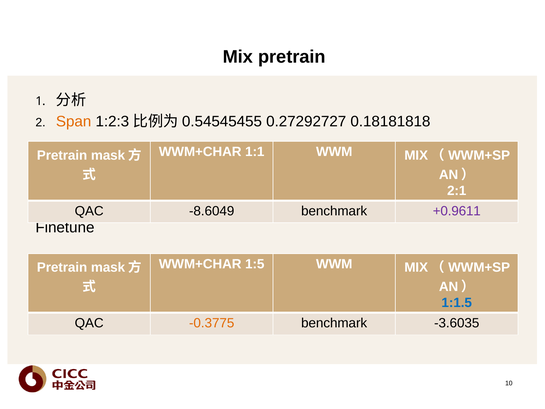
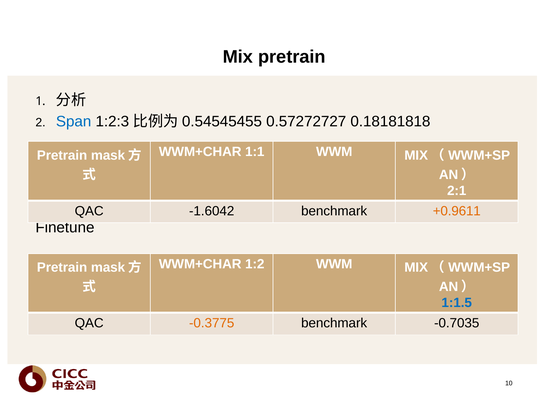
Span colour: orange -> blue
0.27292727: 0.27292727 -> 0.57272727
-8.6049: -8.6049 -> -1.6042
+0.9611 colour: purple -> orange
1:5: 1:5 -> 1:2
-3.6035: -3.6035 -> -0.7035
